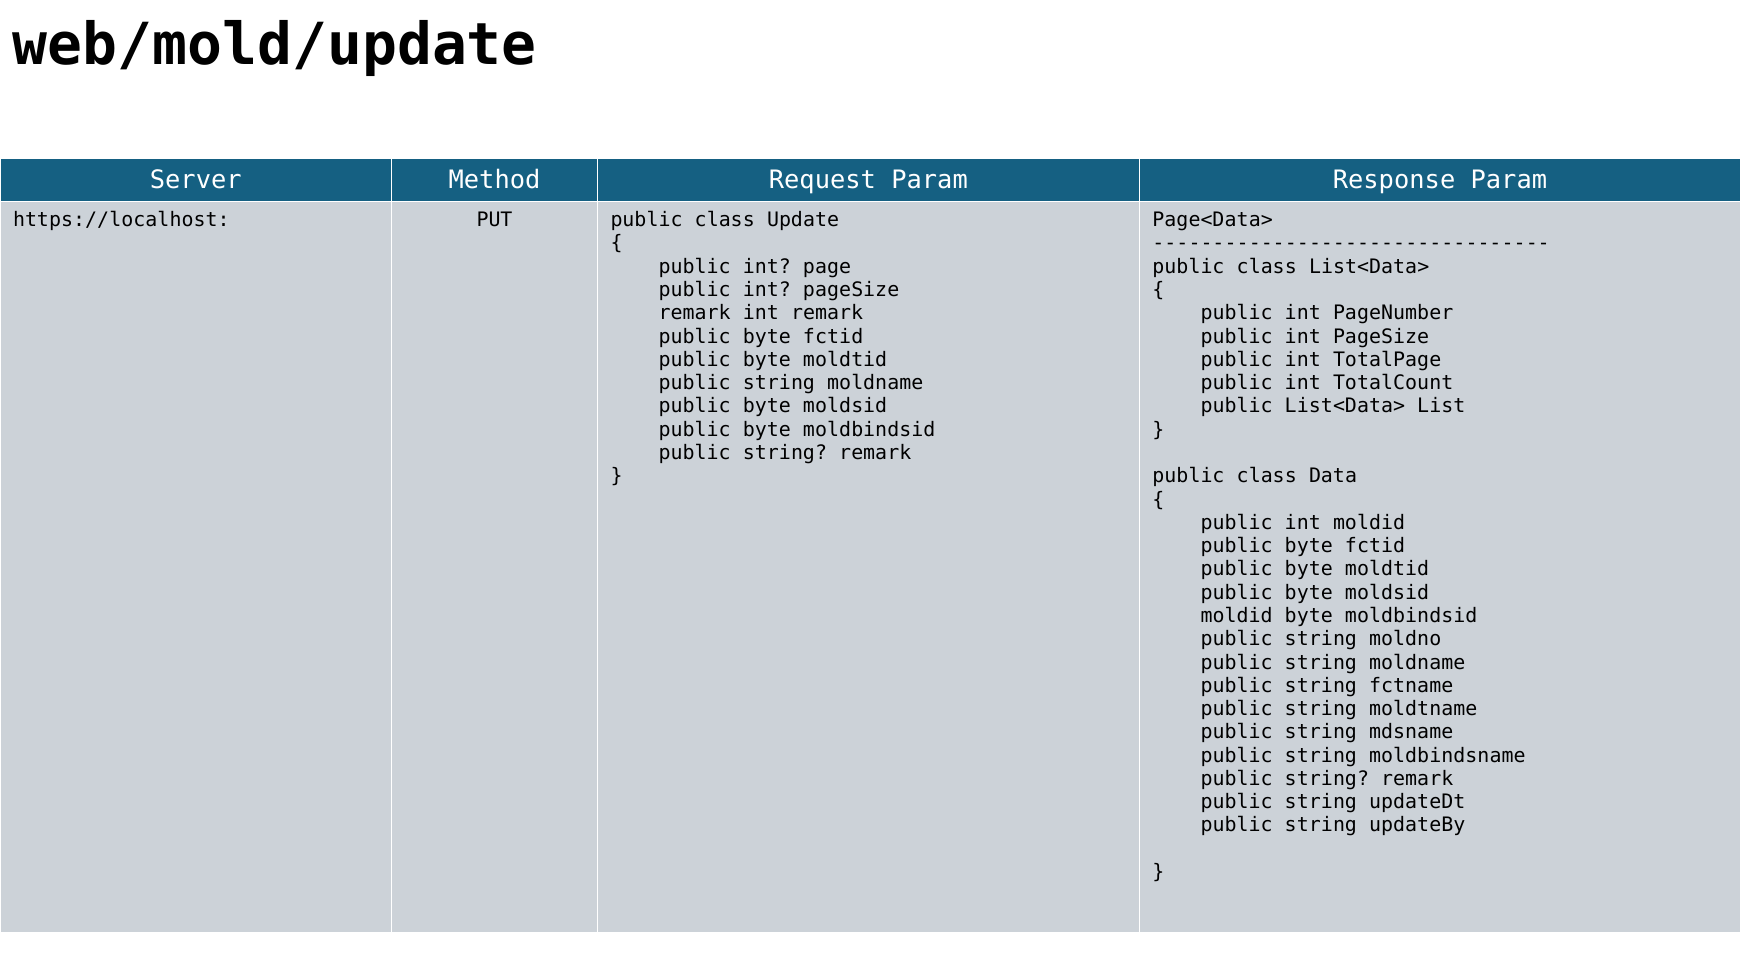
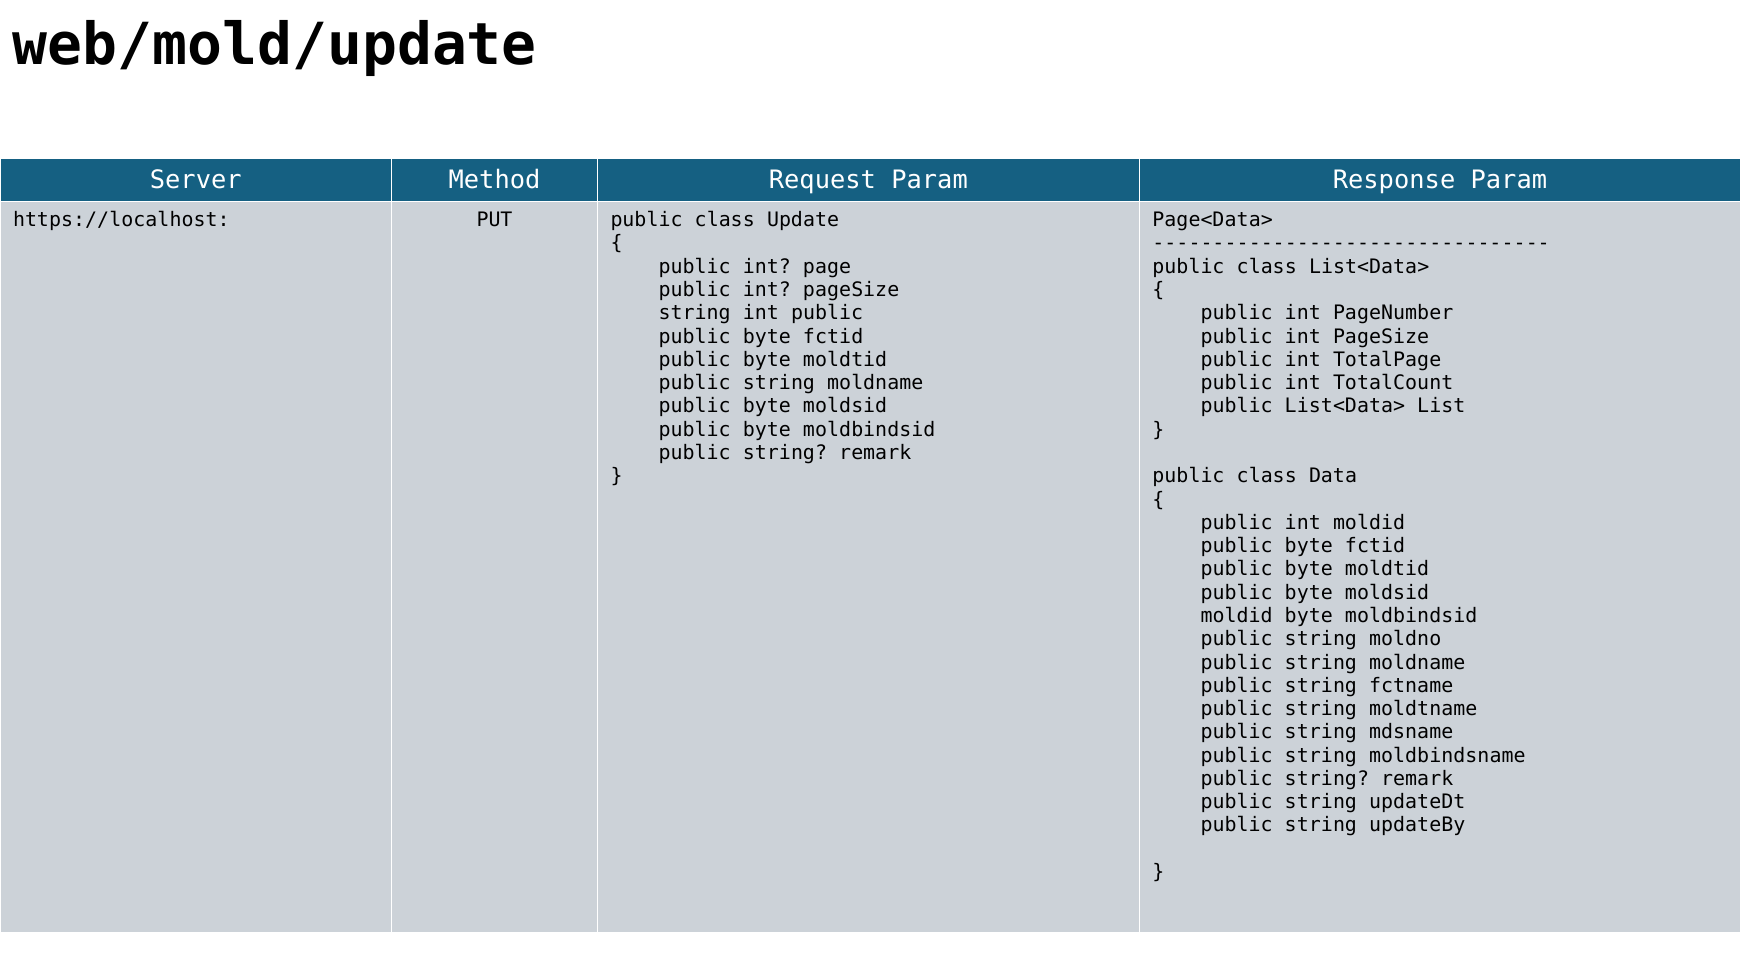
remark at (695, 313): remark -> string
int remark: remark -> public
